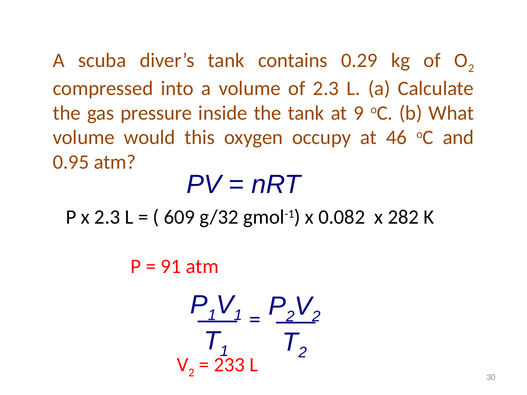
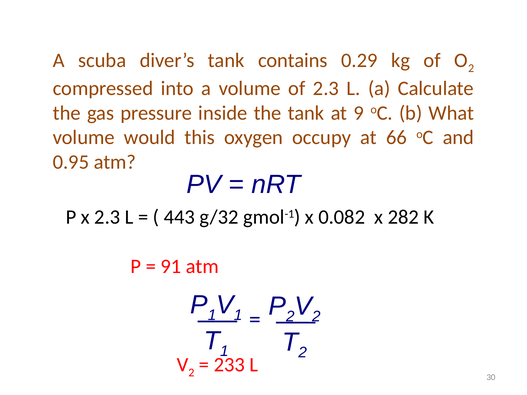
46: 46 -> 66
609: 609 -> 443
